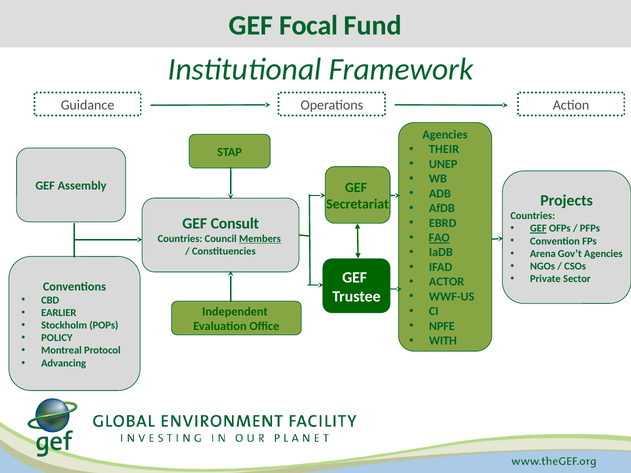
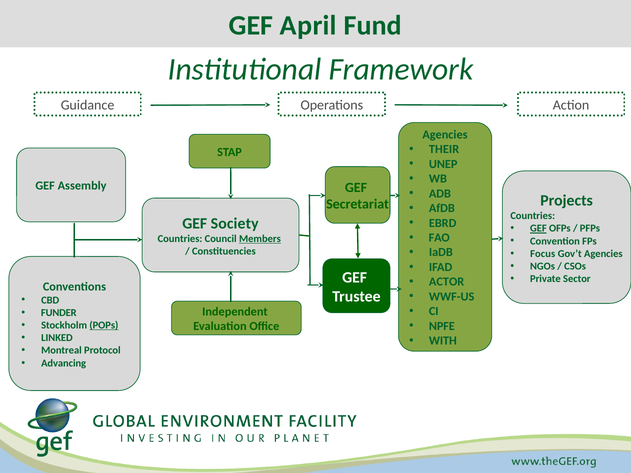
Focal: Focal -> April
Consult: Consult -> Society
FAO underline: present -> none
Arena: Arena -> Focus
EARLIER: EARLIER -> FUNDER
POPs underline: none -> present
POLICY: POLICY -> LINKED
